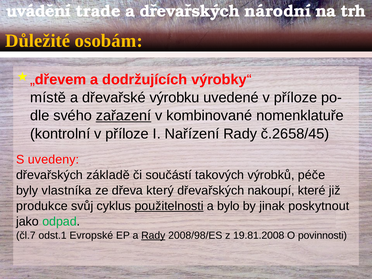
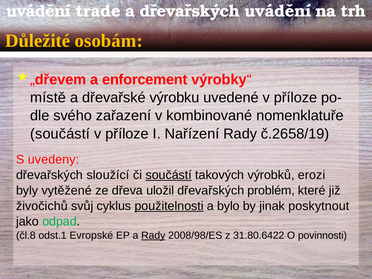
dřevařských národní: národní -> uvádění
dodržujících: dodržujících -> enforcement
zařazení underline: present -> none
kontrolní at (60, 134): kontrolní -> součástí
č.2658/45: č.2658/45 -> č.2658/19
základě: základě -> sloužící
součástí at (169, 175) underline: none -> present
péče: péče -> erozi
vlastníka: vlastníka -> vytěžené
který: který -> uložil
nakoupí: nakoupí -> problém
produkce: produkce -> živočichů
čl.7: čl.7 -> čl.8
19.81.2008: 19.81.2008 -> 31.80.6422
